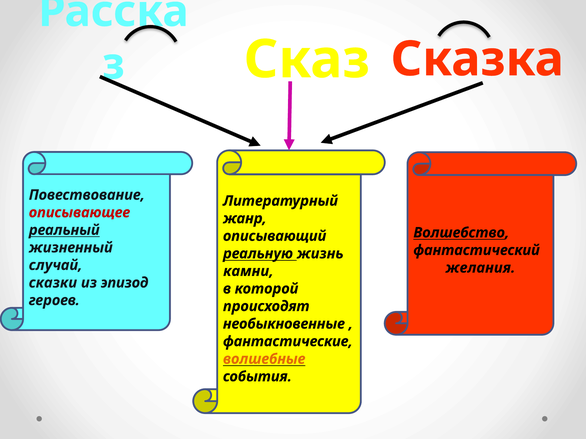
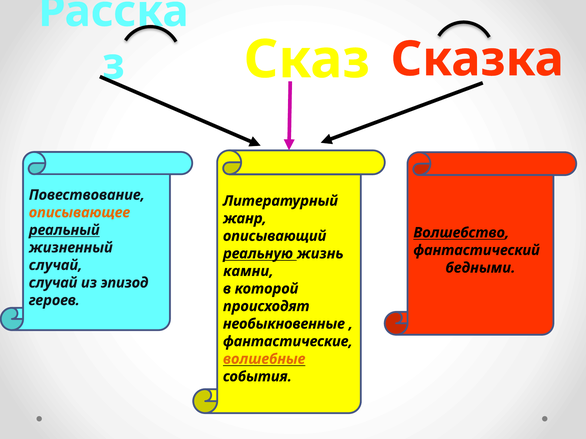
описывающее colour: red -> orange
желания: желания -> бедными
сказки at (53, 283): сказки -> случай
